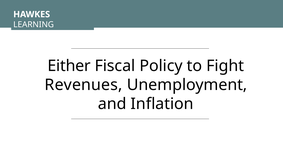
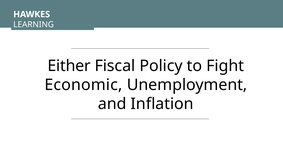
Revenues: Revenues -> Economic
